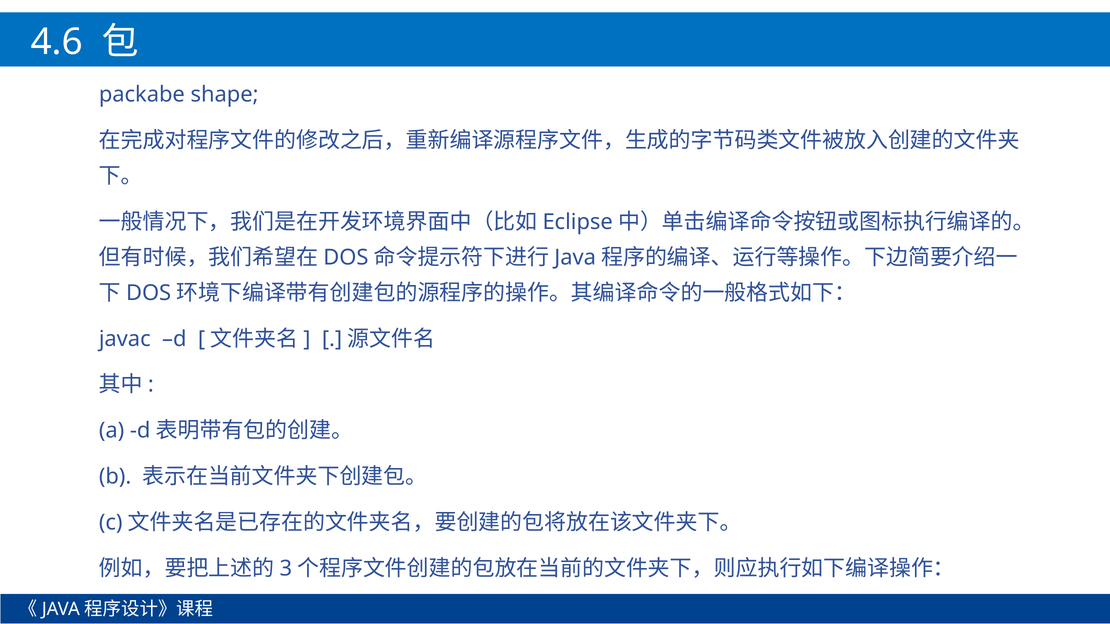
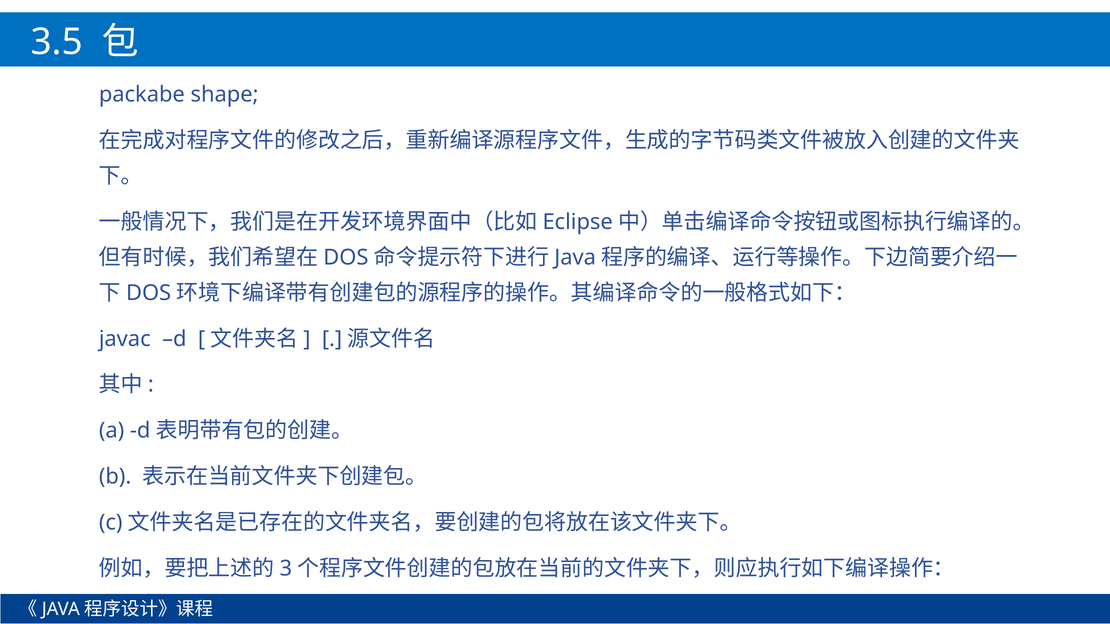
4.6: 4.6 -> 3.5
